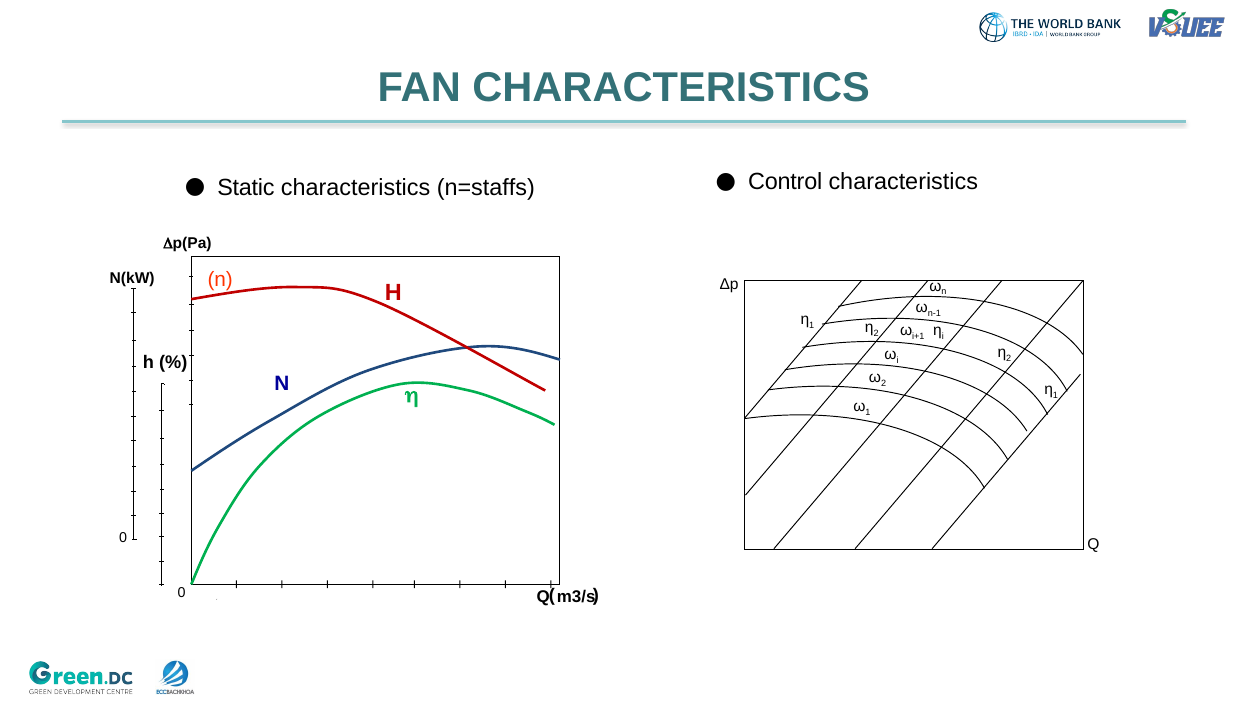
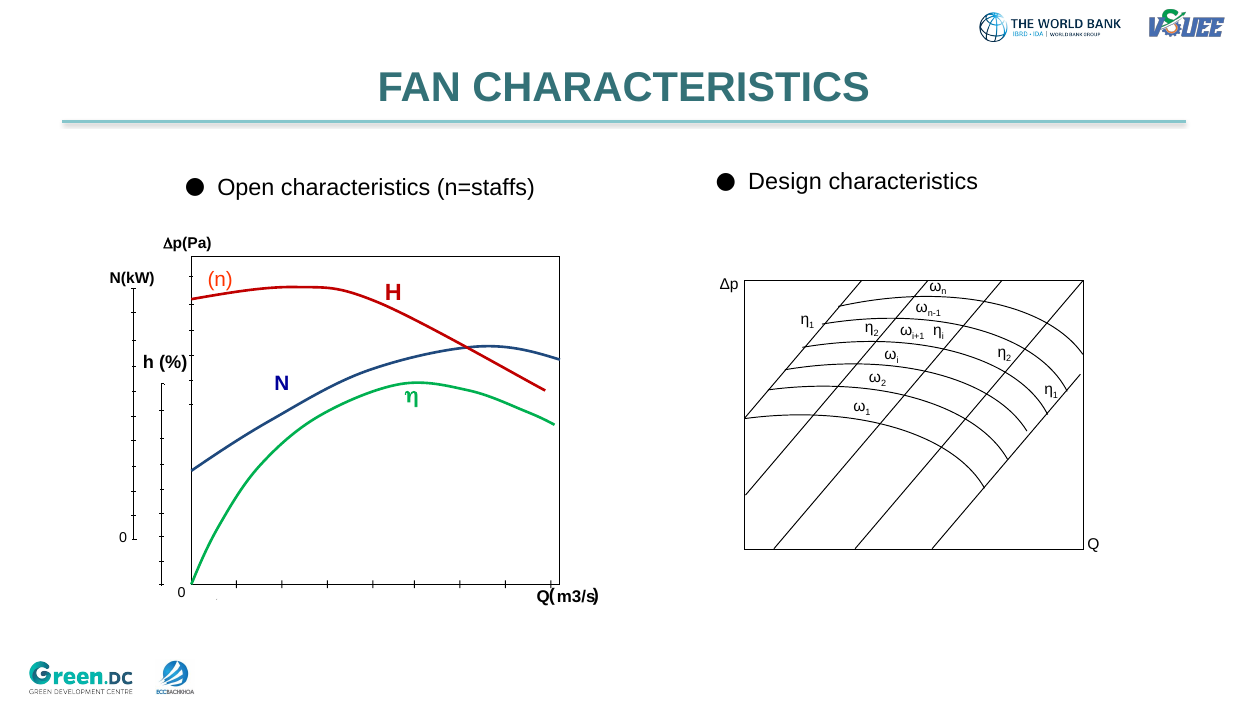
Static: Static -> Open
Control: Control -> Design
